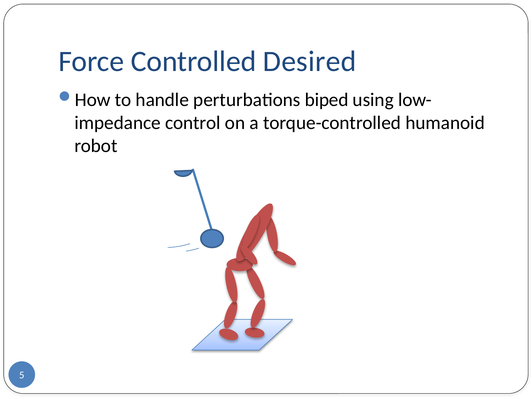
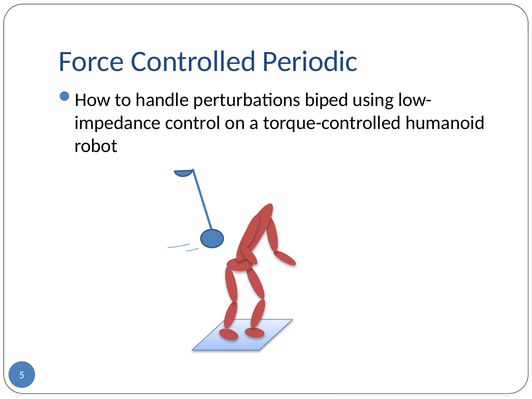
Desired: Desired -> Periodic
